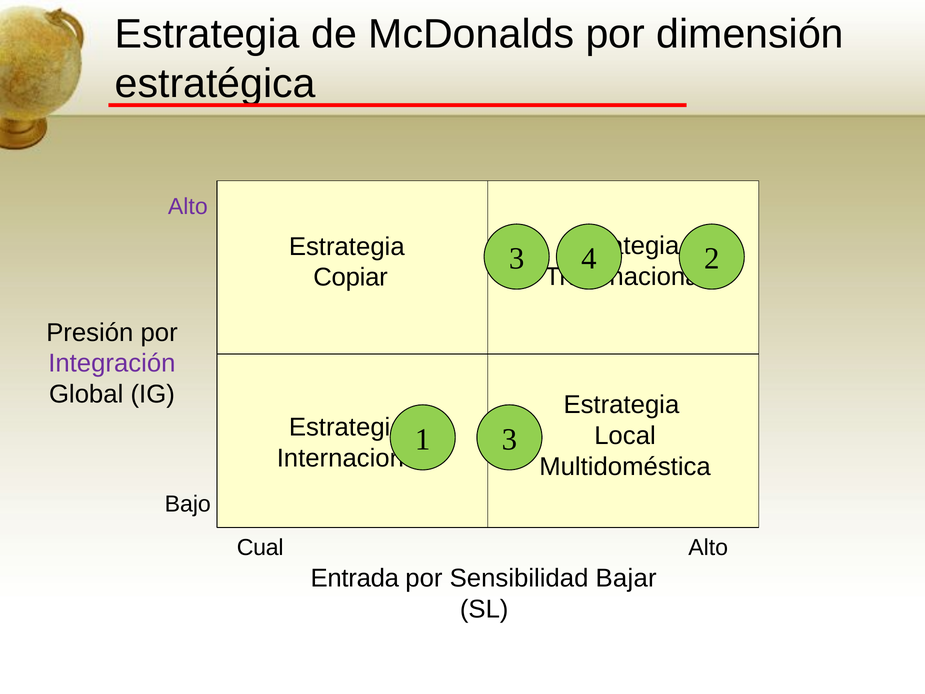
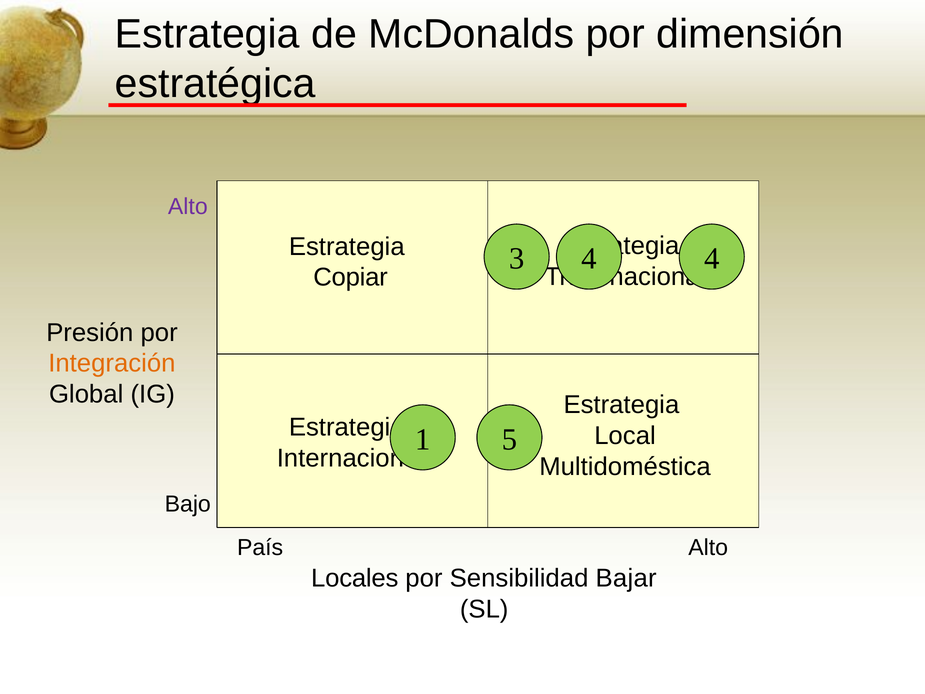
2 at (712, 259): 2 -> 4
Integración colour: purple -> orange
1 3: 3 -> 5
Cual: Cual -> País
Entrada: Entrada -> Locales
